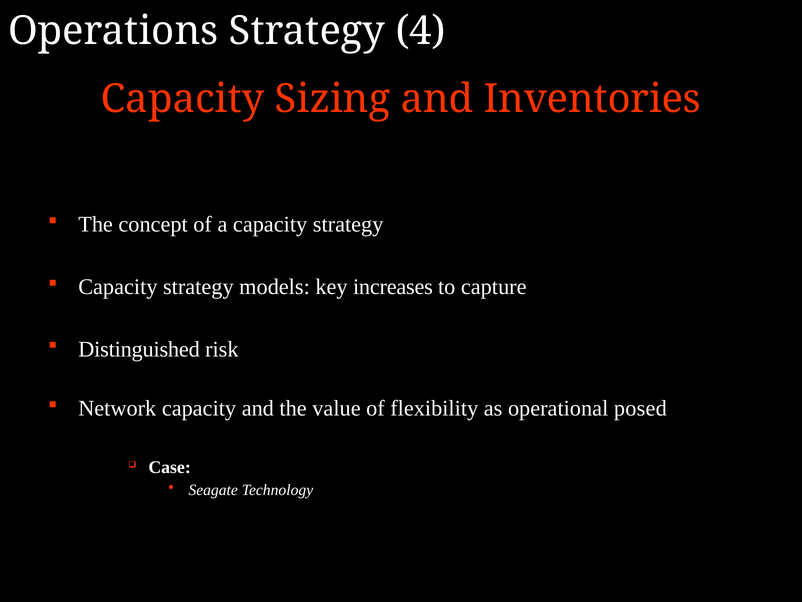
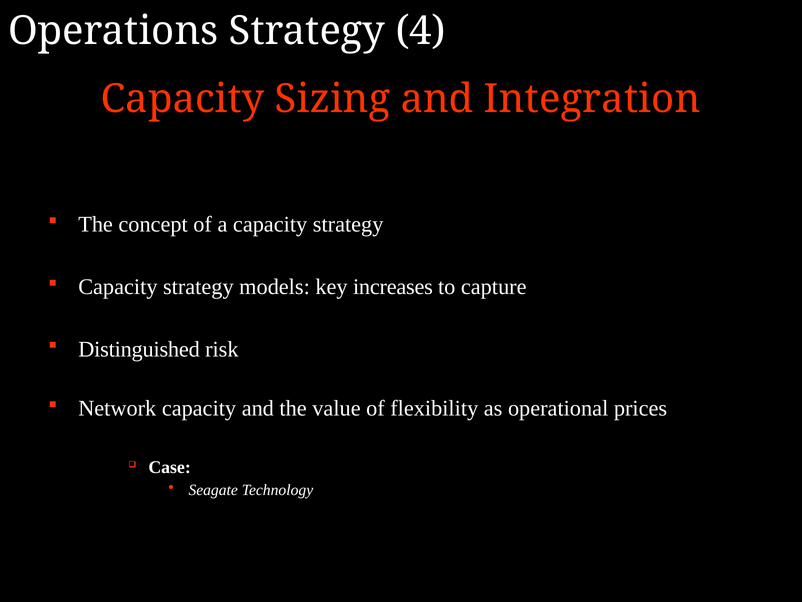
Inventories: Inventories -> Integration
posed: posed -> prices
